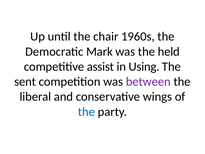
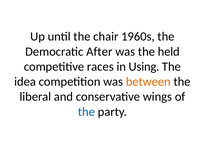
Mark: Mark -> After
assist: assist -> races
sent: sent -> idea
between colour: purple -> orange
